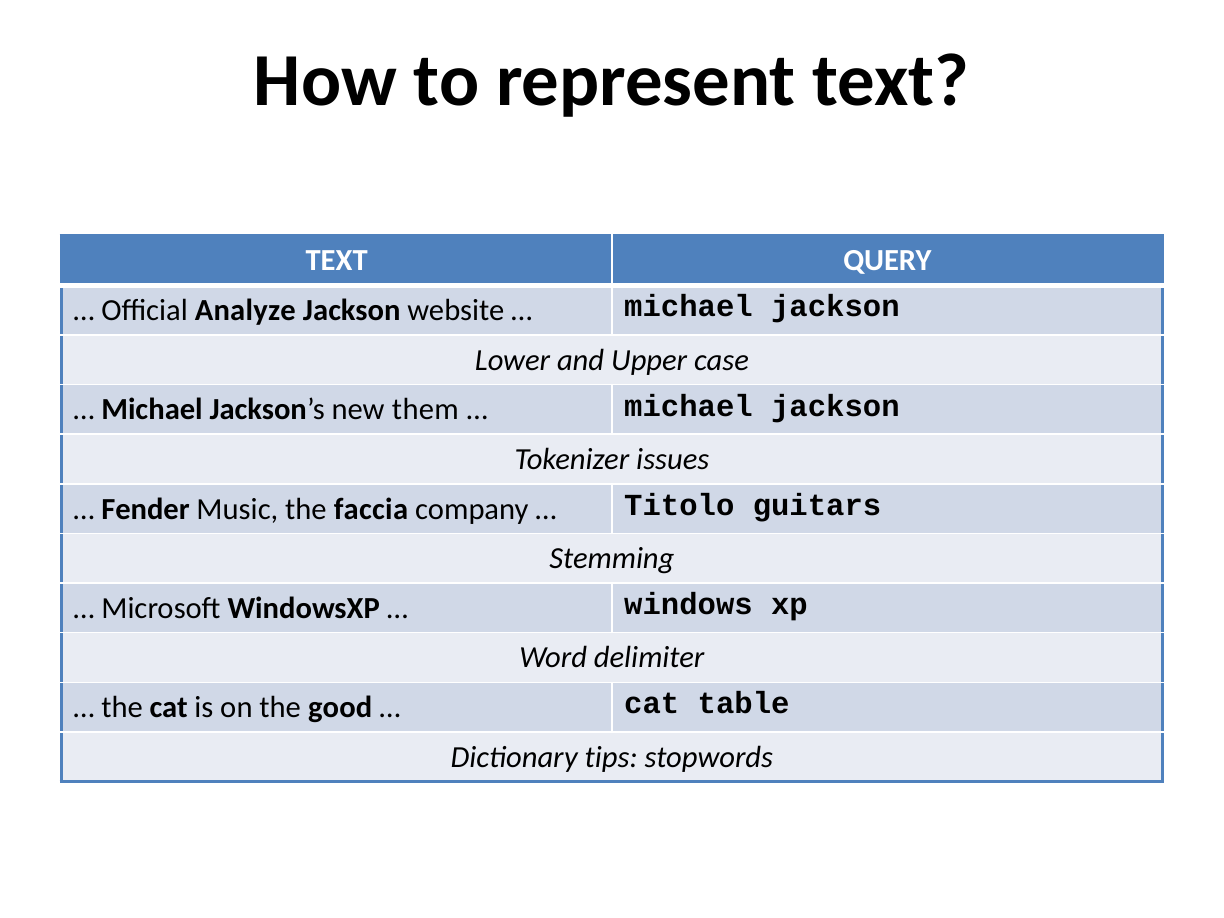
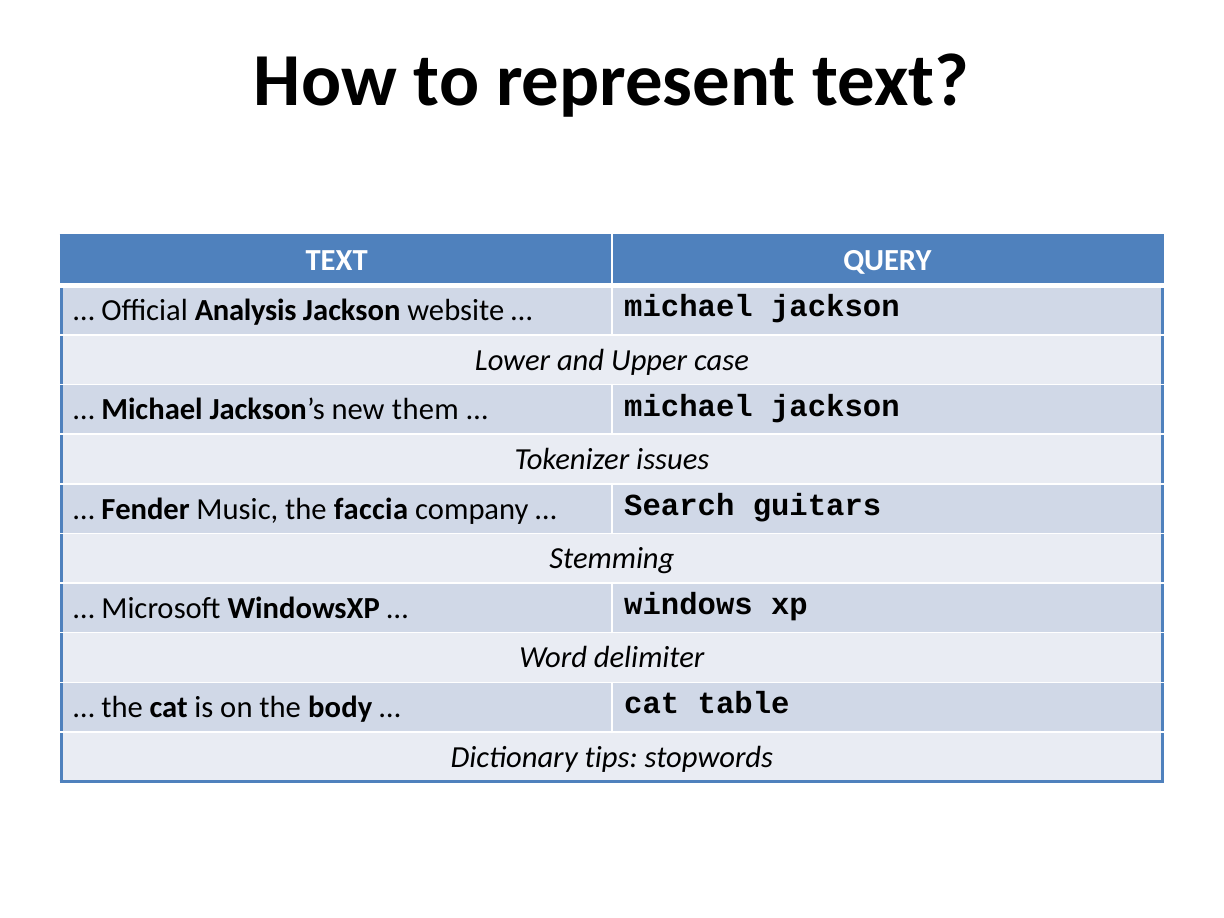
Analyze: Analyze -> Analysis
Titolo: Titolo -> Search
good: good -> body
